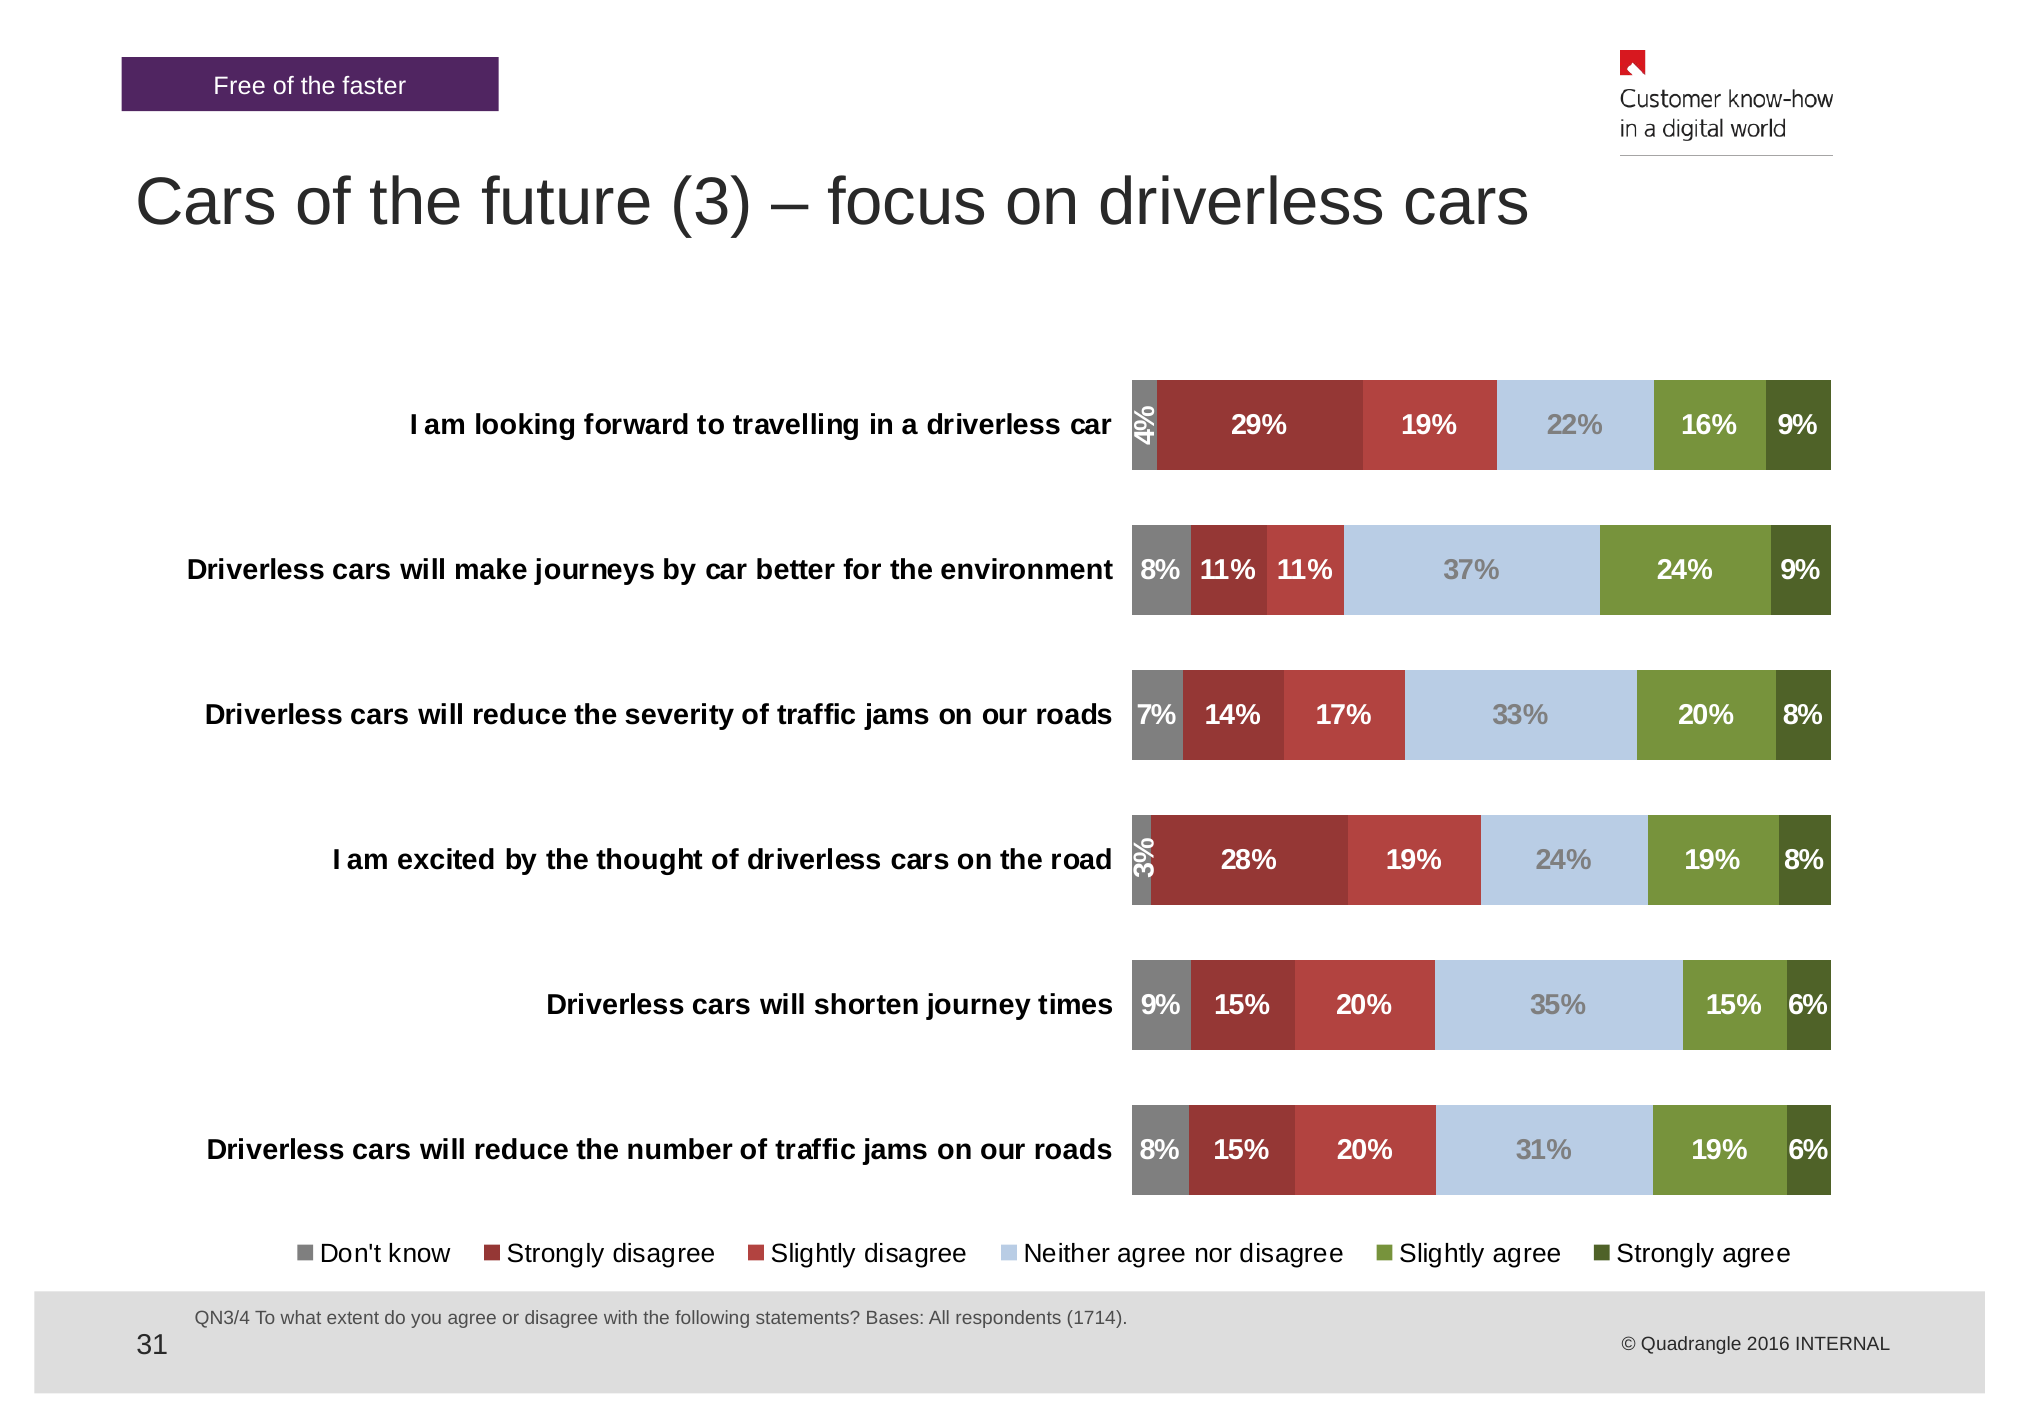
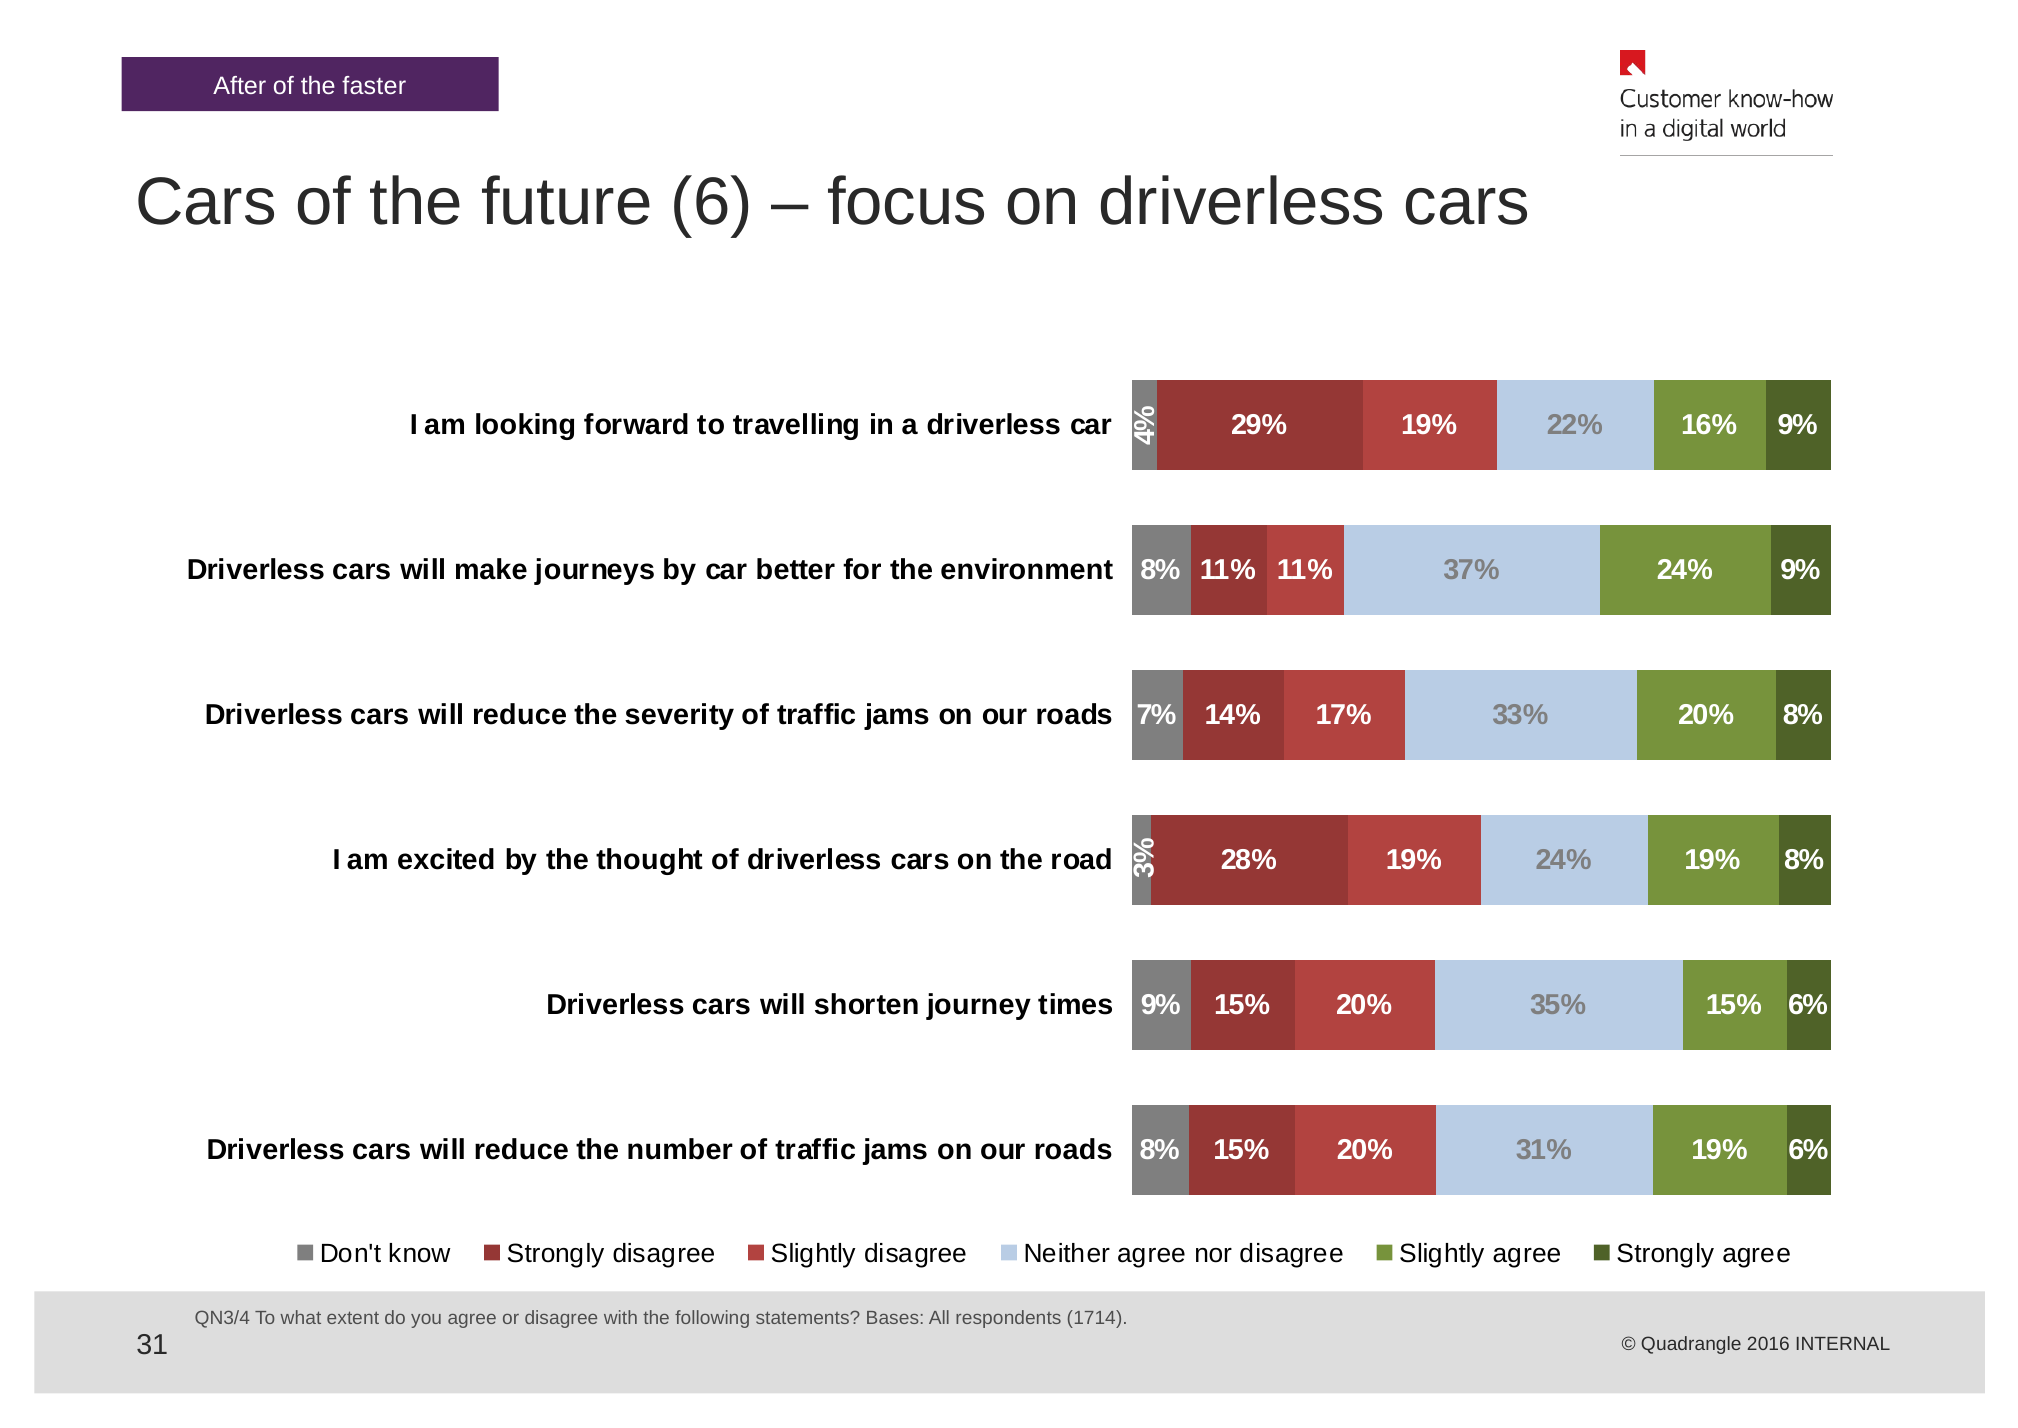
Free: Free -> After
future 3: 3 -> 6
